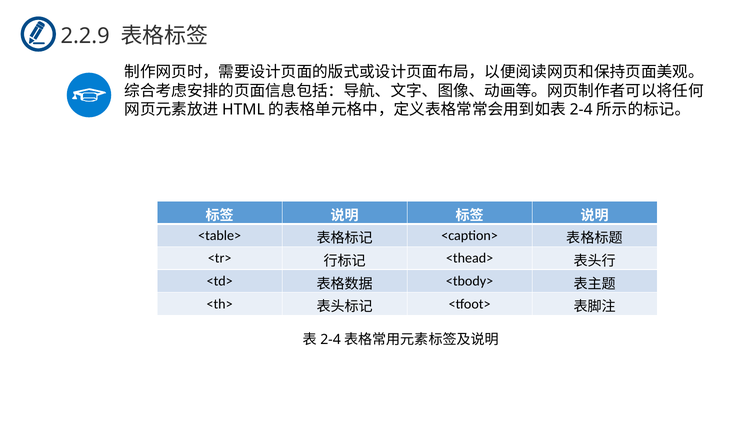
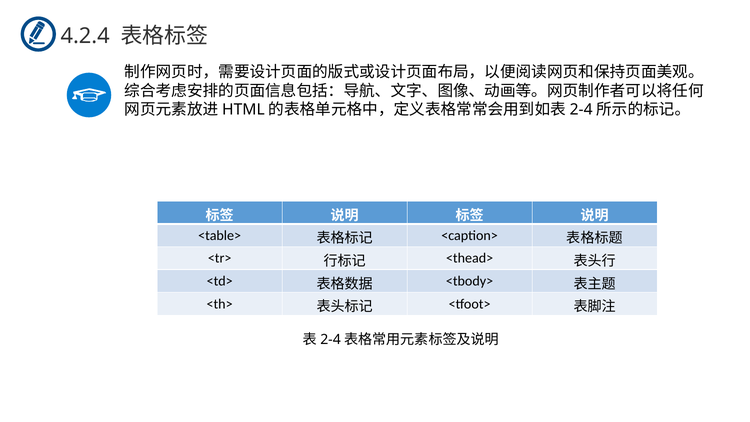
2.2.9: 2.2.9 -> 4.2.4
